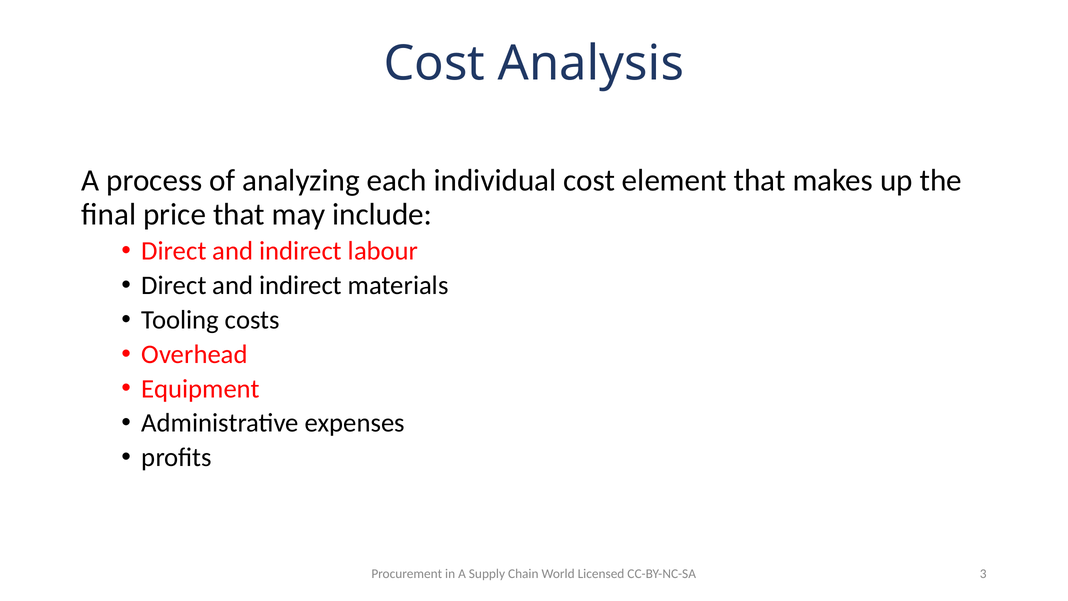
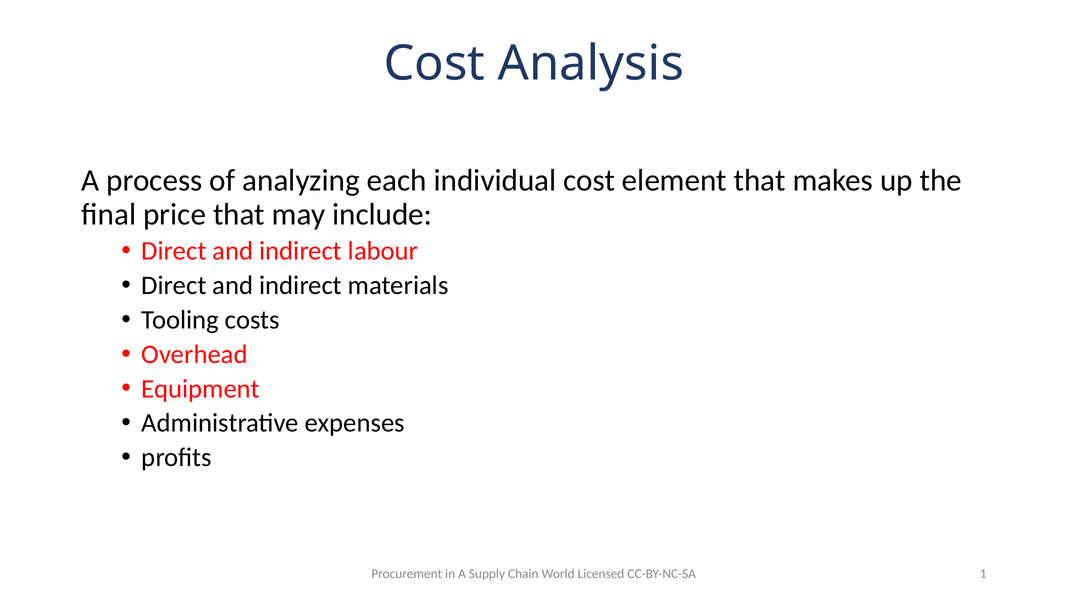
3: 3 -> 1
